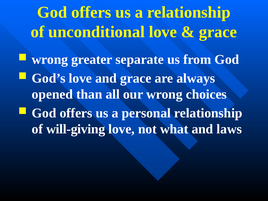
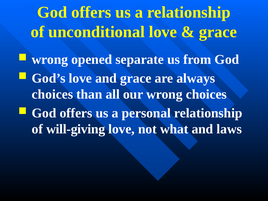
greater: greater -> opened
opened at (52, 94): opened -> choices
